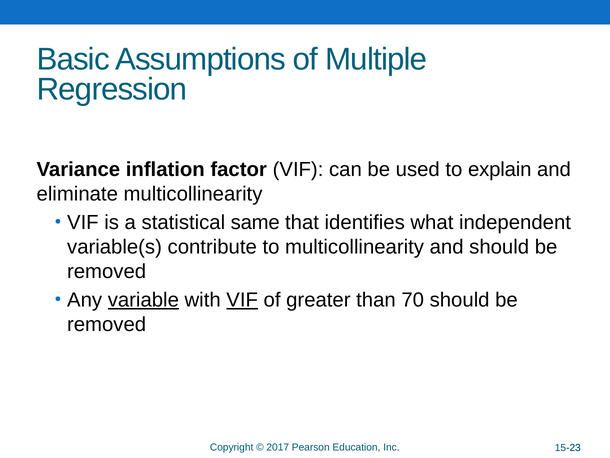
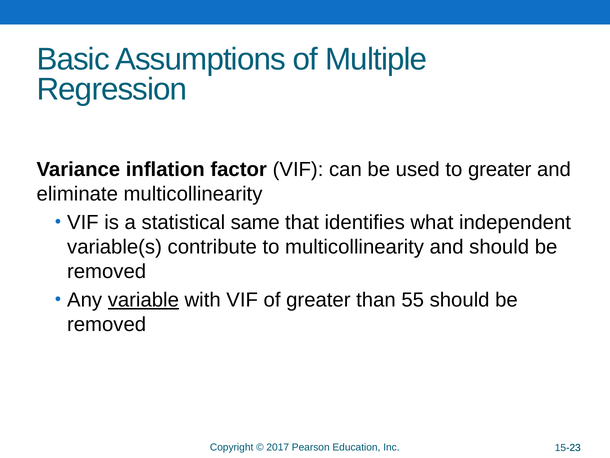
to explain: explain -> greater
VIF at (242, 300) underline: present -> none
70: 70 -> 55
